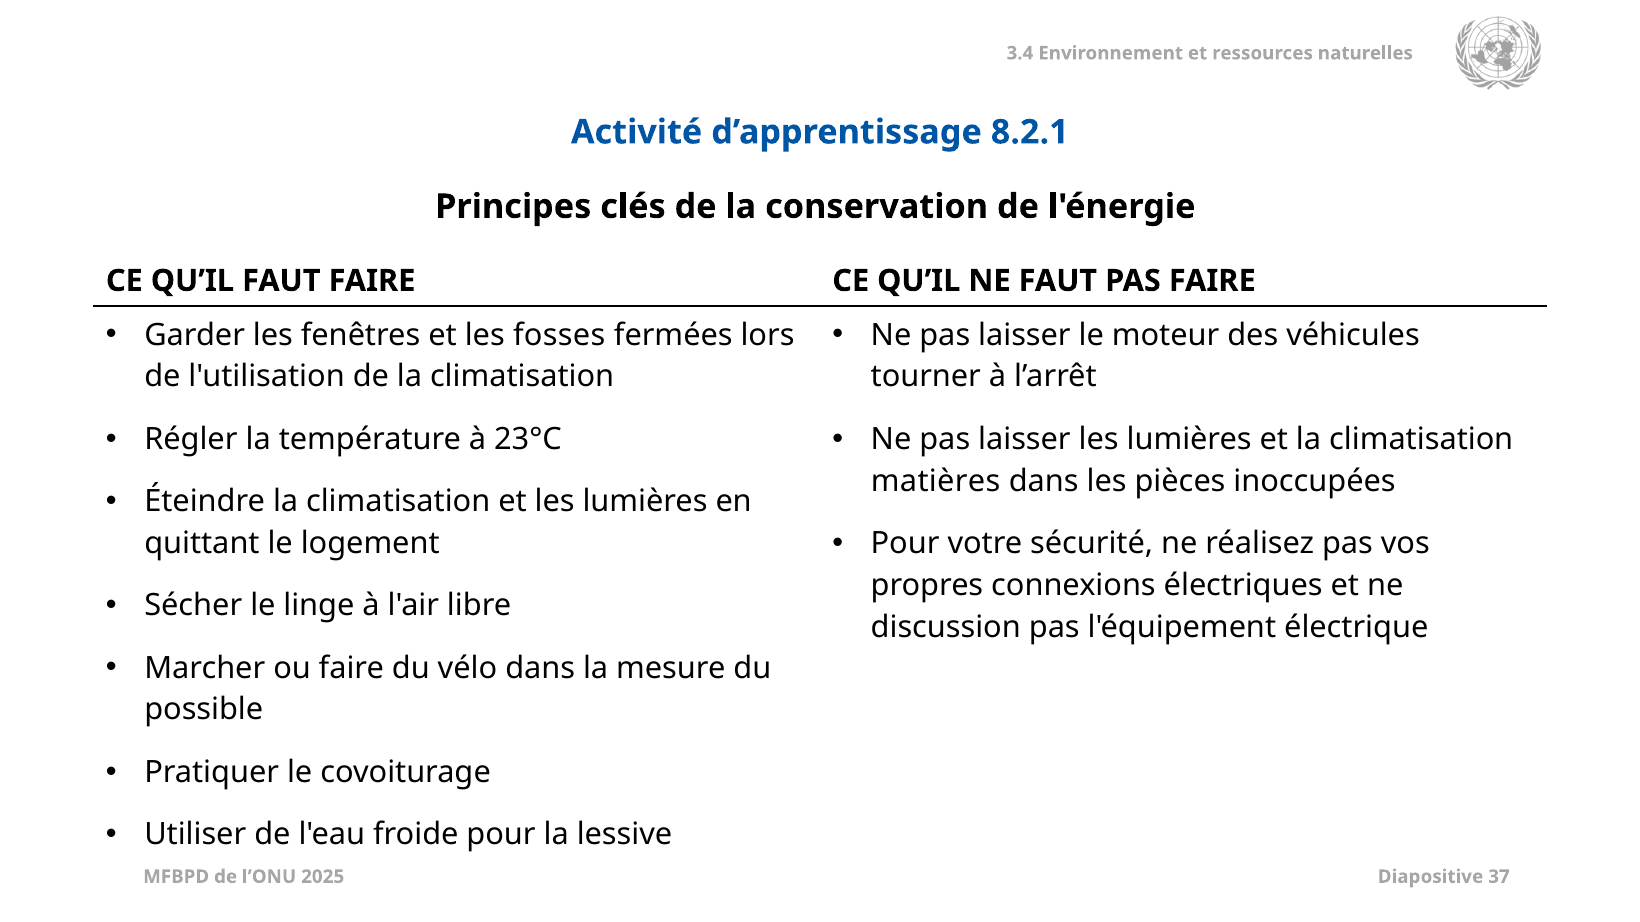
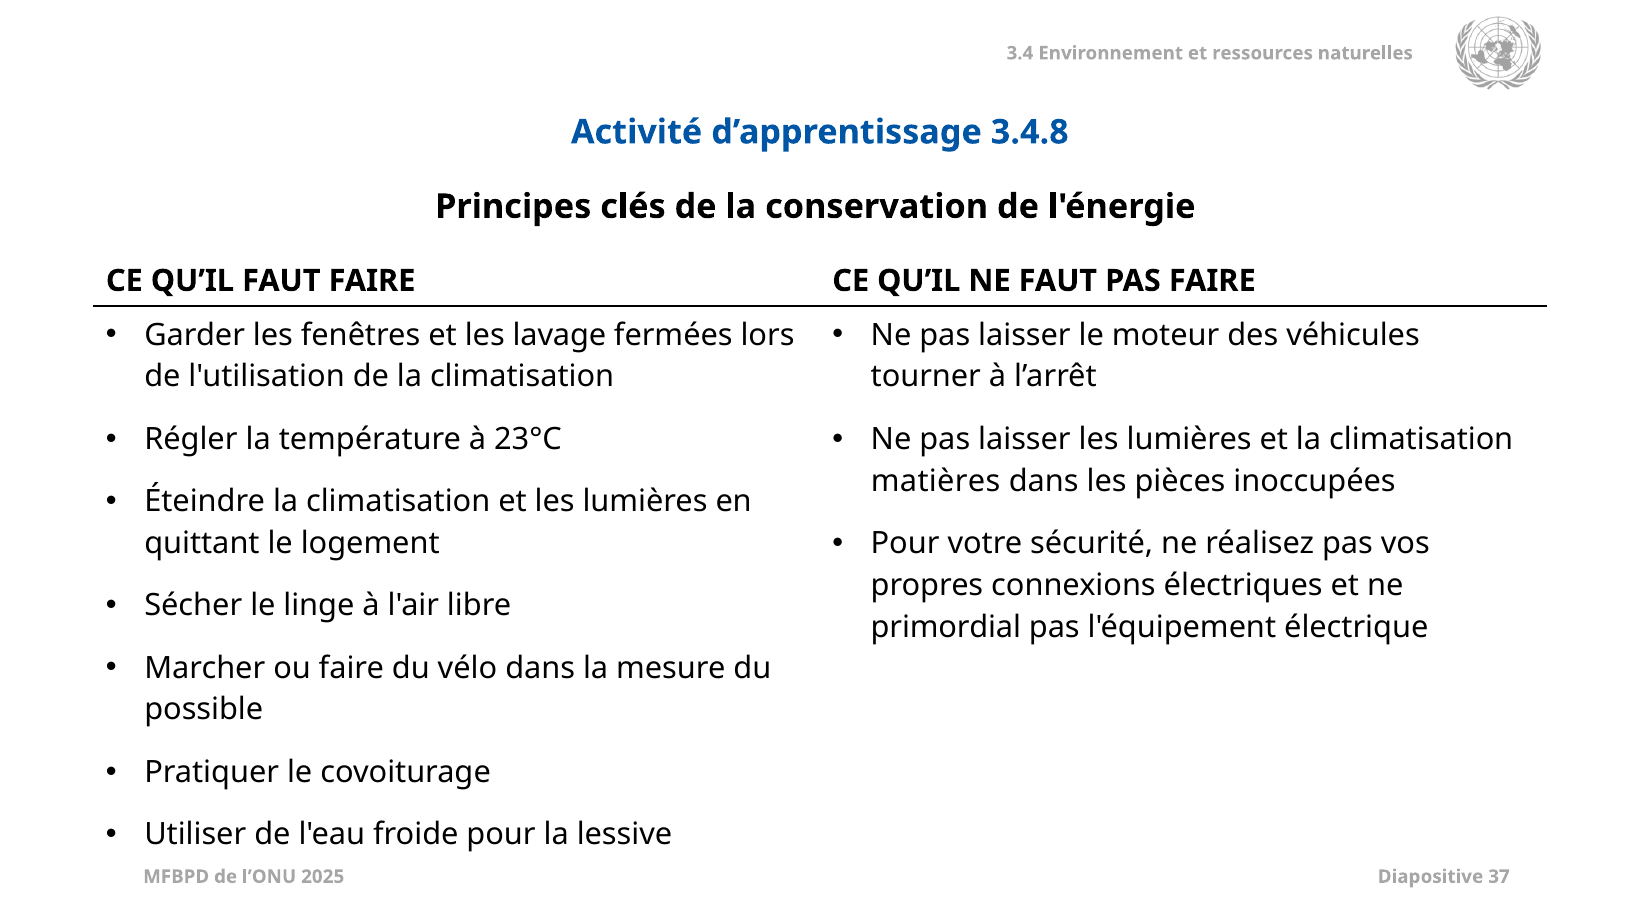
8.2.1: 8.2.1 -> 3.4.8
fosses: fosses -> lavage
discussion: discussion -> primordial
